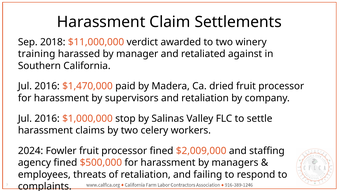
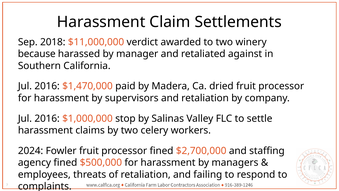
training: training -> because
$2,009,000: $2,009,000 -> $2,700,000
